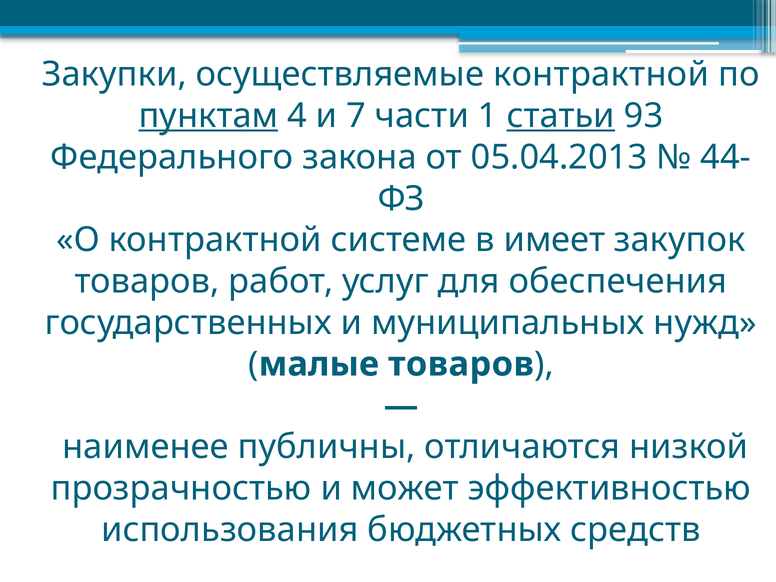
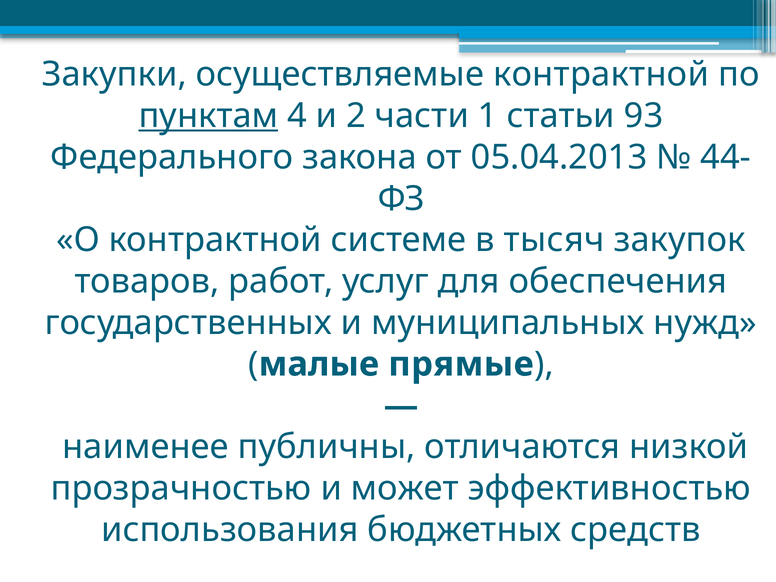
7: 7 -> 2
статьи underline: present -> none
имеет: имеет -> тысяч
малые товаров: товаров -> прямые
